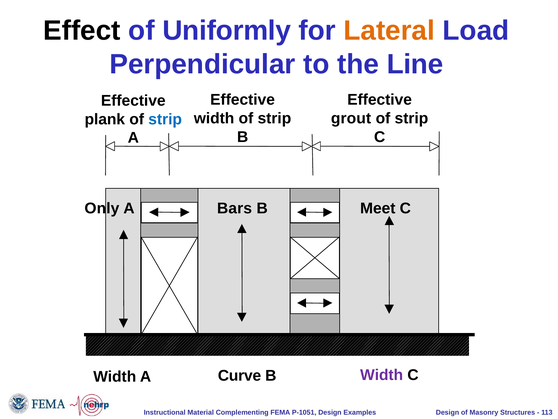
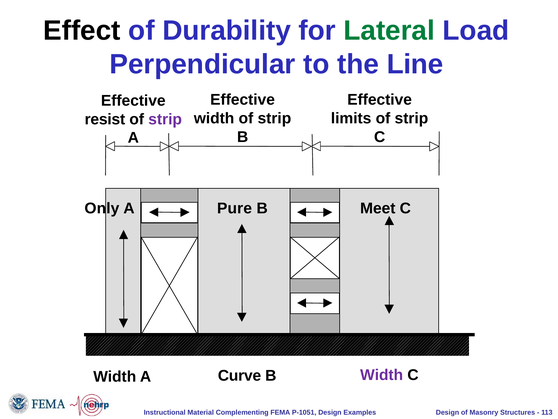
Uniformly: Uniformly -> Durability
Lateral colour: orange -> green
grout: grout -> limits
plank: plank -> resist
strip at (165, 119) colour: blue -> purple
Bars: Bars -> Pure
